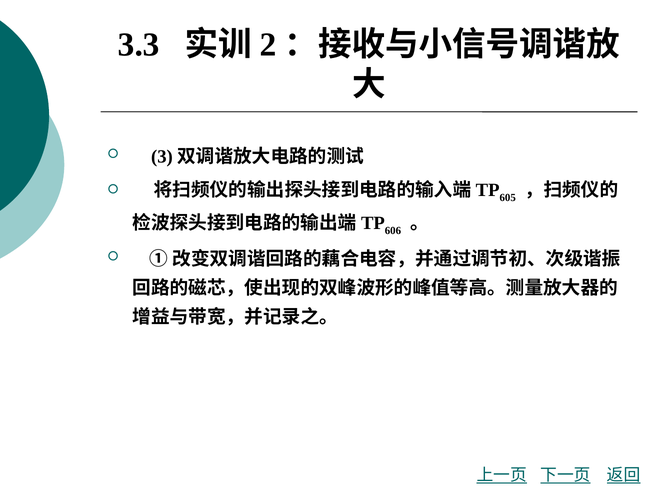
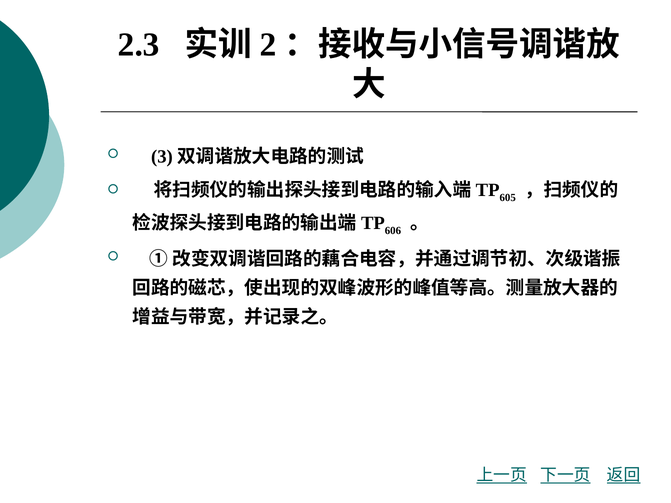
3.3: 3.3 -> 2.3
